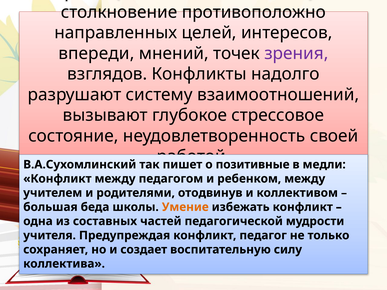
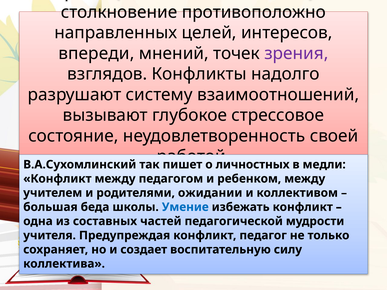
позитивные: позитивные -> личностных
отодвинув: отодвинув -> ожидании
Умение colour: orange -> blue
